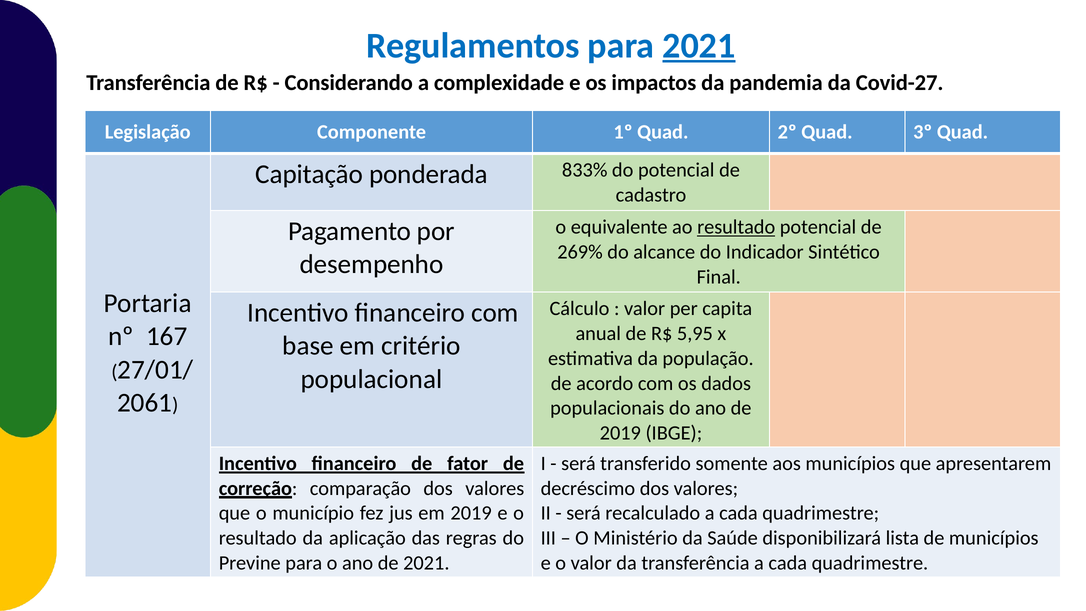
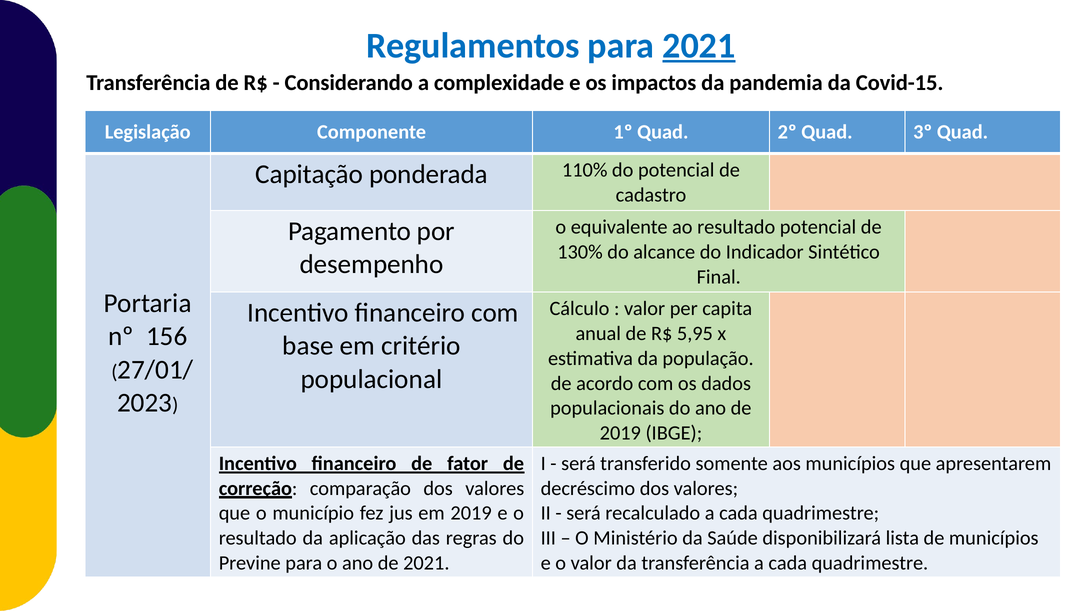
Covid-27: Covid-27 -> Covid-15
833%: 833% -> 110%
resultado at (736, 227) underline: present -> none
269%: 269% -> 130%
167: 167 -> 156
2061: 2061 -> 2023
